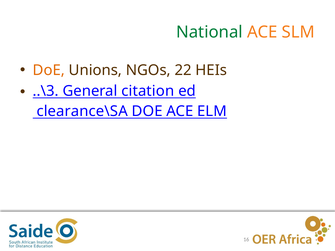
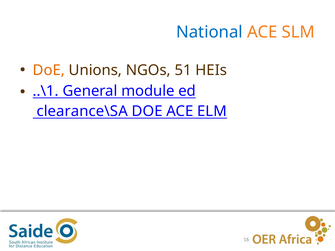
National colour: green -> blue
22: 22 -> 51
..\3: ..\3 -> ..\1
citation: citation -> module
